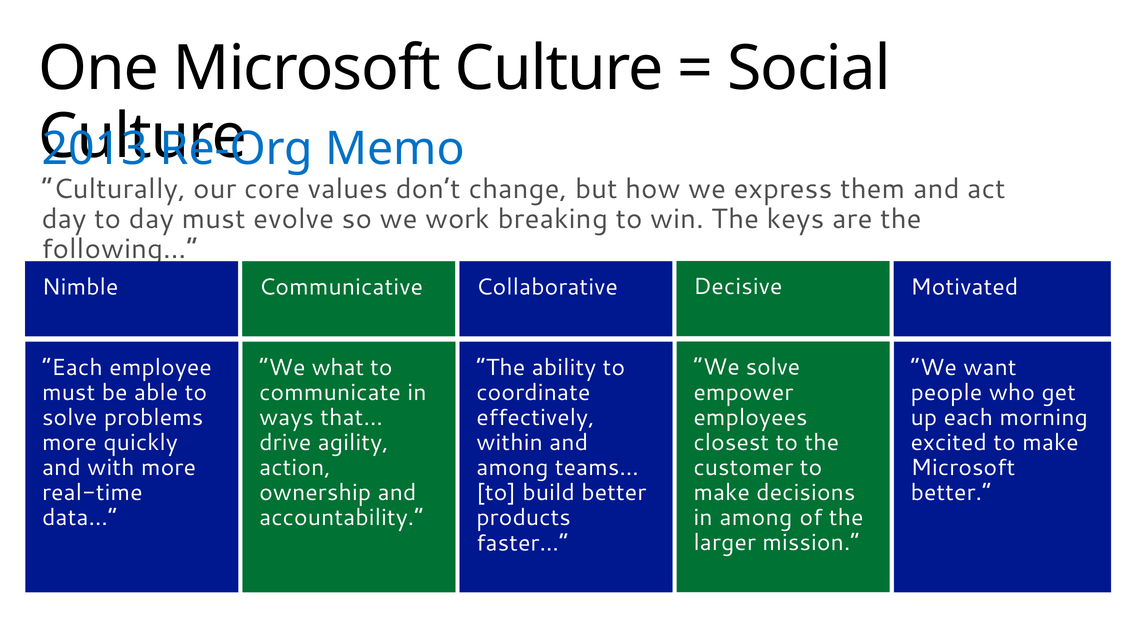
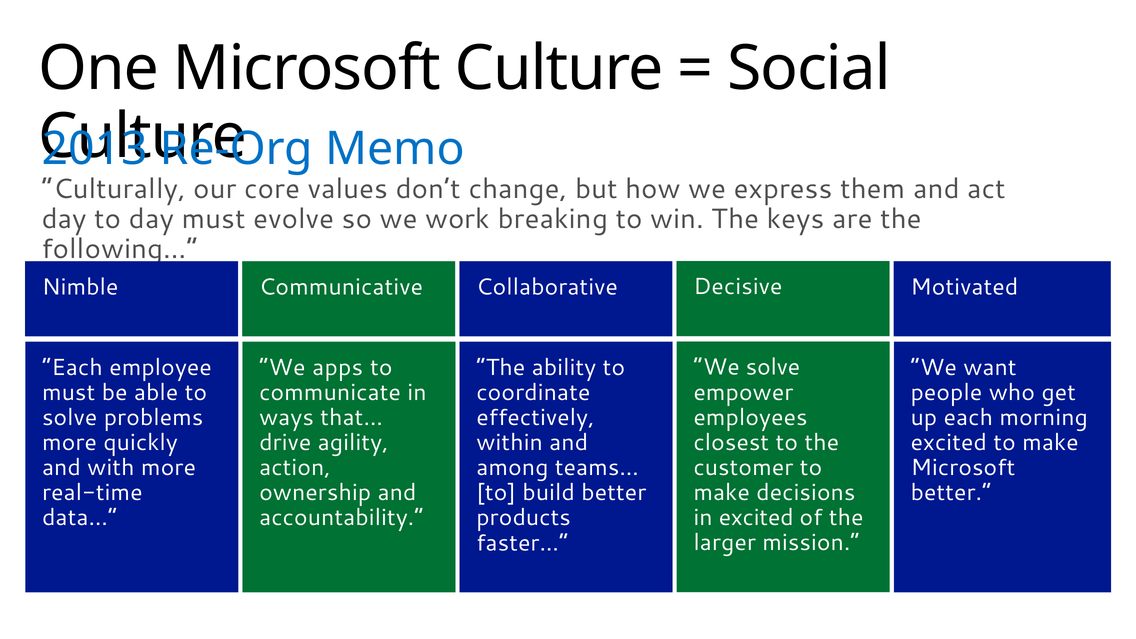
what: what -> apps
in among: among -> excited
